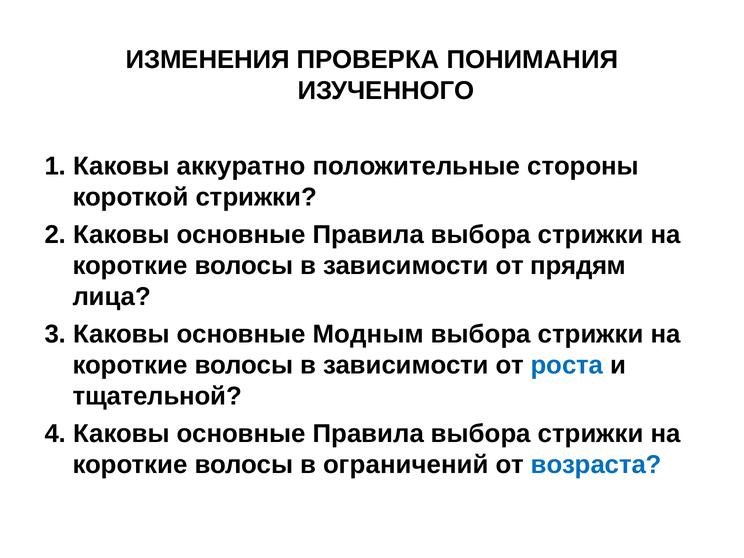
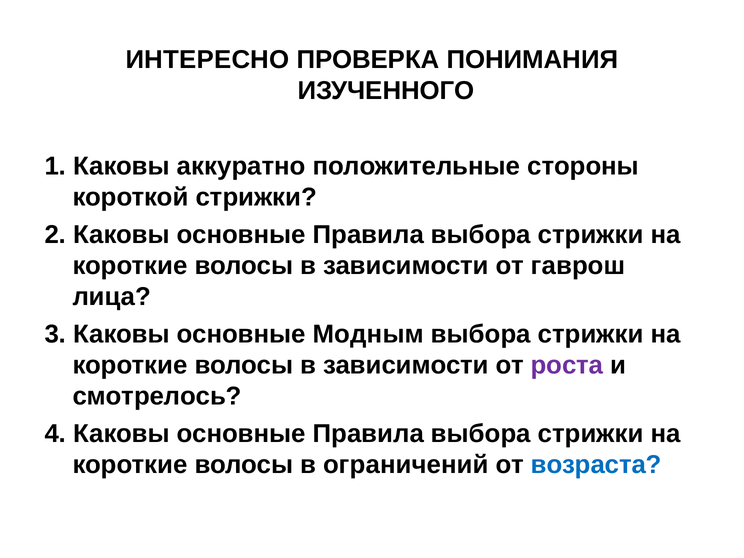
ИЗМЕНЕНИЯ: ИЗМЕНЕНИЯ -> ИНТЕРЕСНО
прядям: прядям -> гаврош
роста colour: blue -> purple
тщательной: тщательной -> смотрелось
